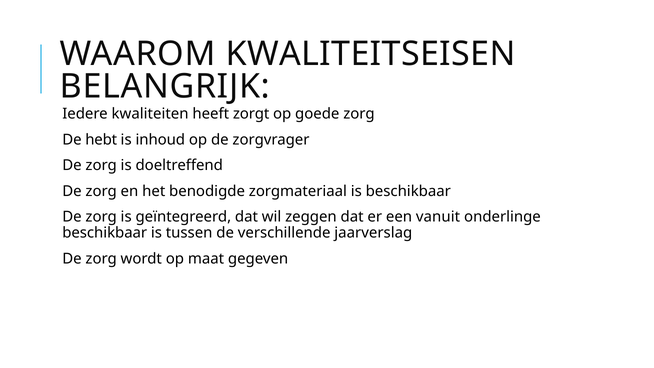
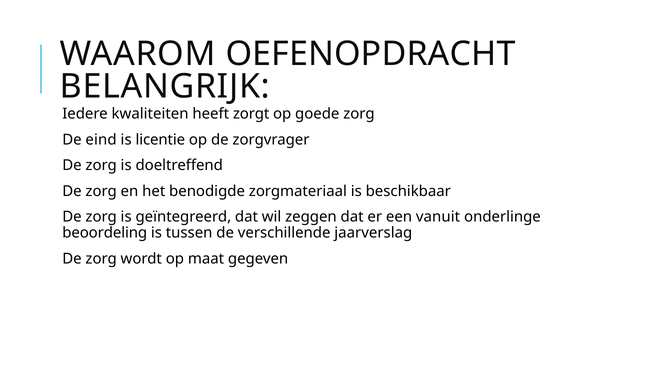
KWALITEITSEISEN: KWALITEITSEISEN -> OEFENOPDRACHT
hebt: hebt -> eind
inhoud: inhoud -> licentie
beschikbaar at (105, 233): beschikbaar -> beoordeling
